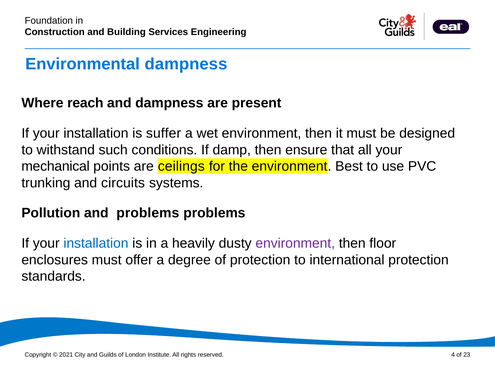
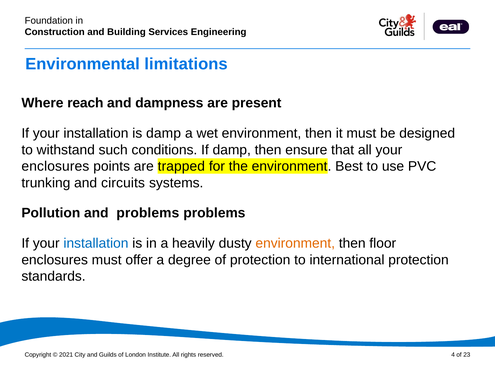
Environmental dampness: dampness -> limitations
is suffer: suffer -> damp
mechanical at (56, 166): mechanical -> enclosures
ceilings: ceilings -> trapped
environment at (295, 243) colour: purple -> orange
